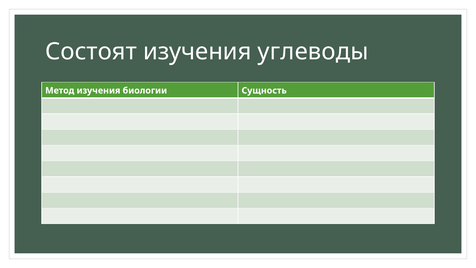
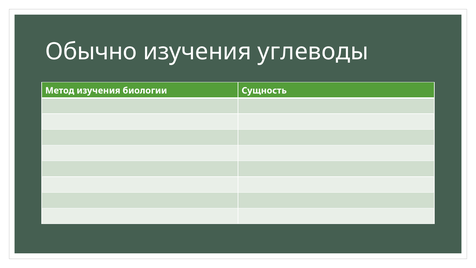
Состоят: Состоят -> Обычно
